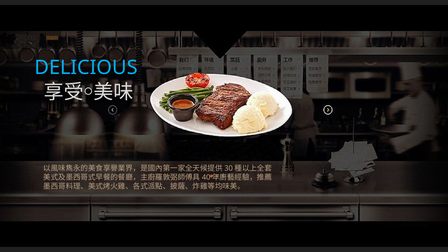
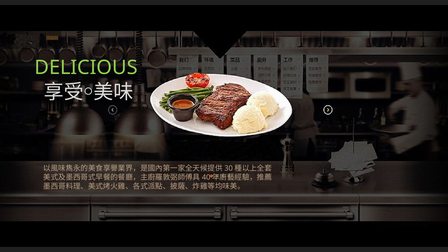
DELICIOUS colour: light blue -> light green
